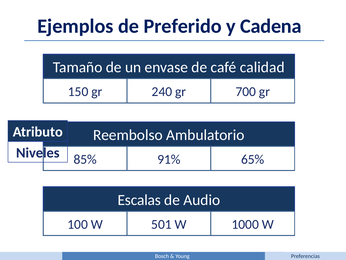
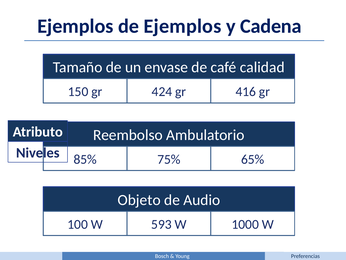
de Preferido: Preferido -> Ejemplos
240: 240 -> 424
700: 700 -> 416
91%: 91% -> 75%
Escalas: Escalas -> Objeto
501: 501 -> 593
